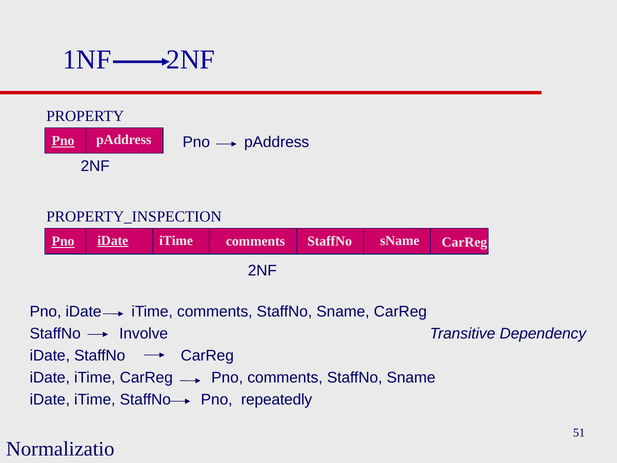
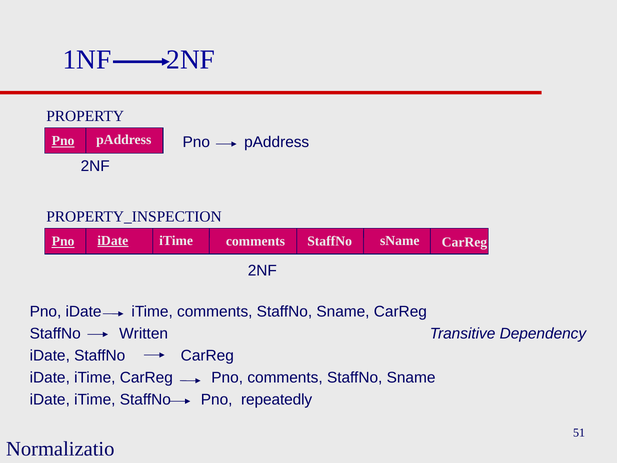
Involve: Involve -> Written
